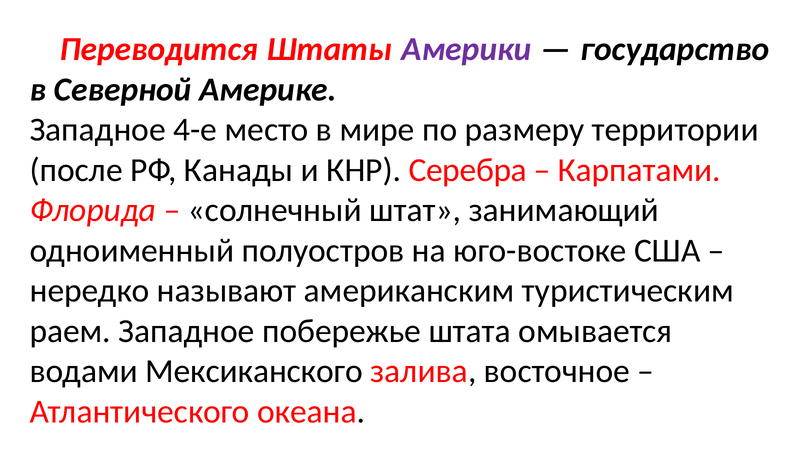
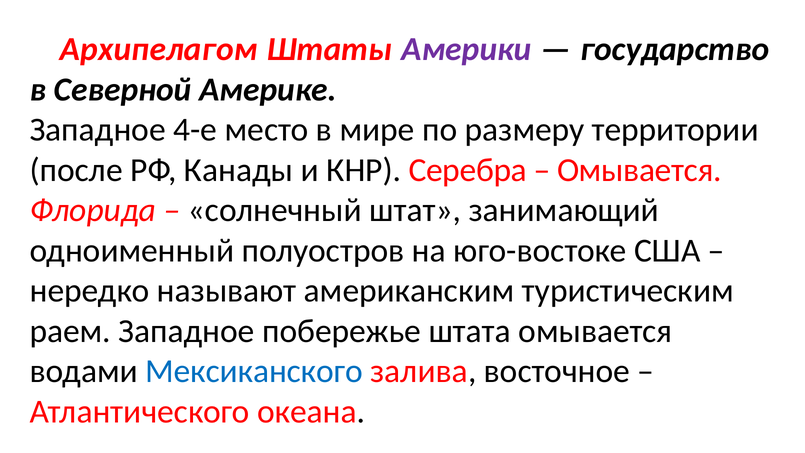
Переводится: Переводится -> Архипелагом
Карпатами at (639, 170): Карпатами -> Омывается
Мексиканского colour: black -> blue
